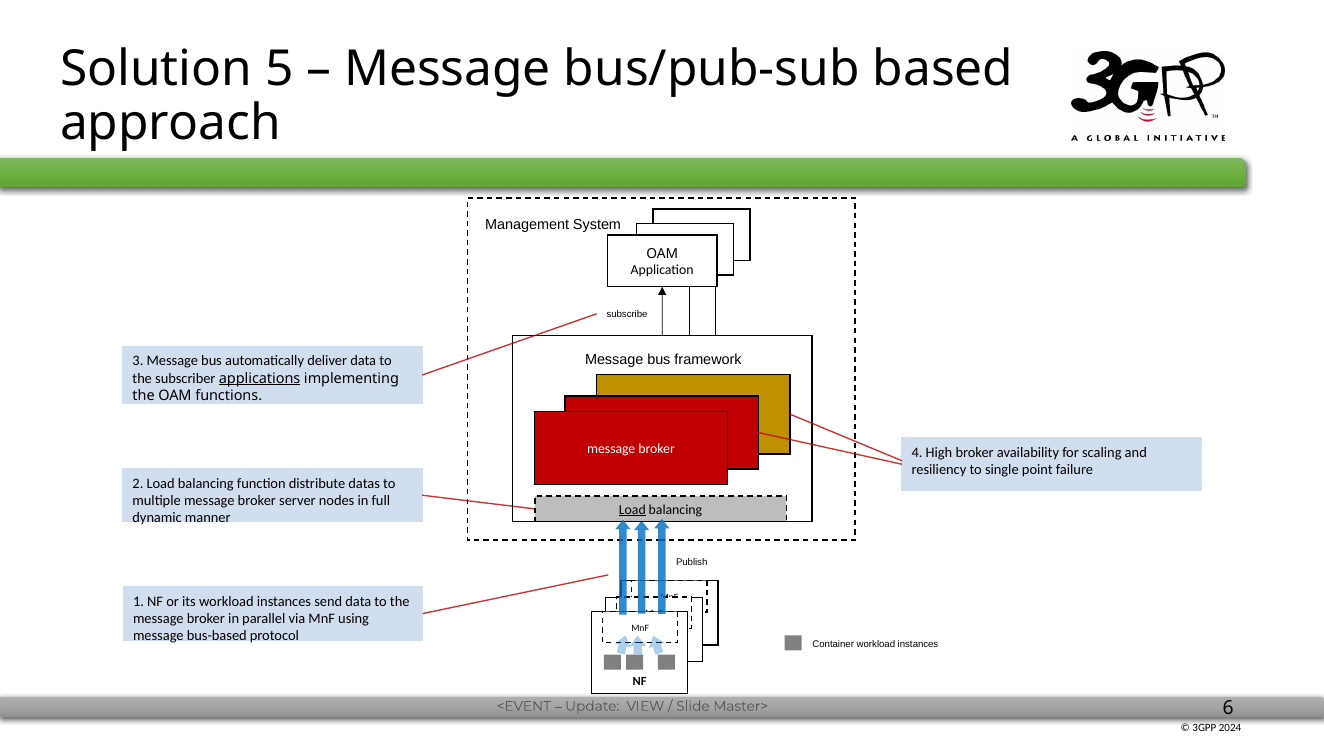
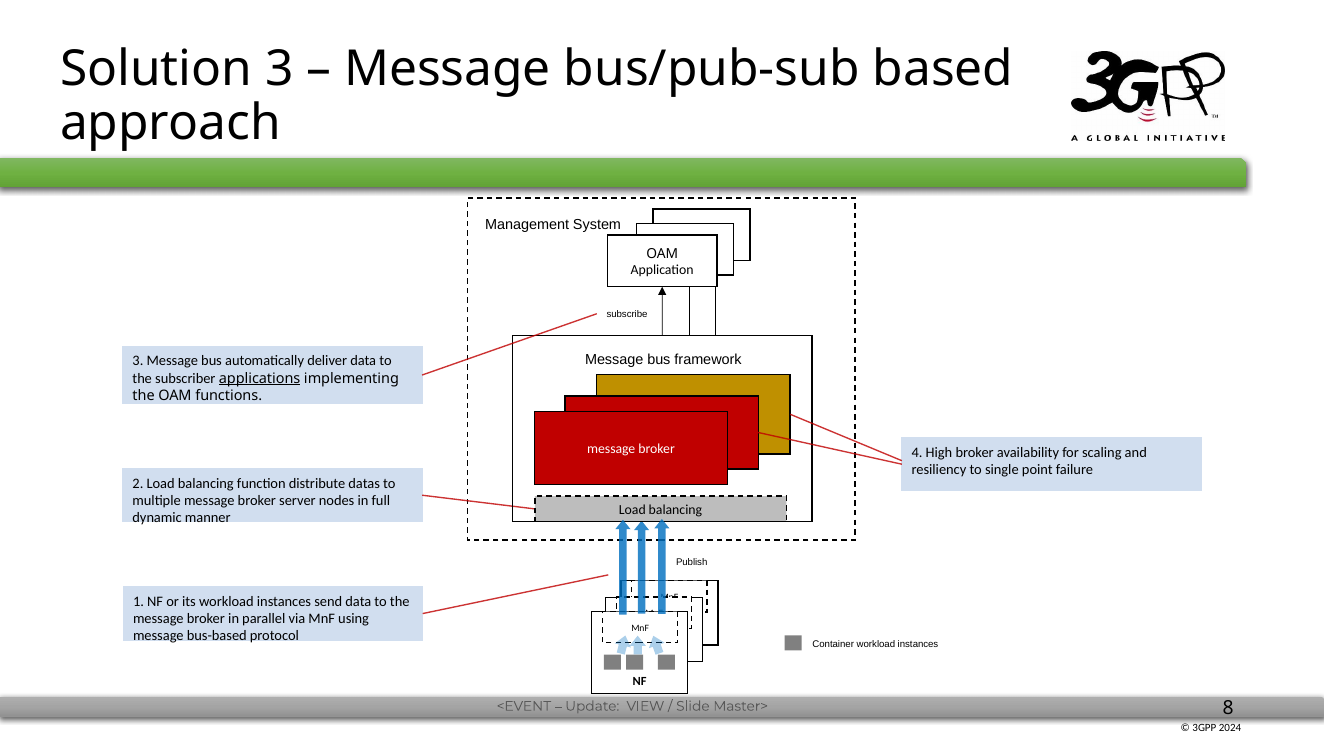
Solution 5: 5 -> 3
Load at (632, 510) underline: present -> none
6: 6 -> 8
